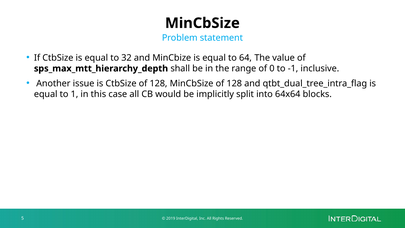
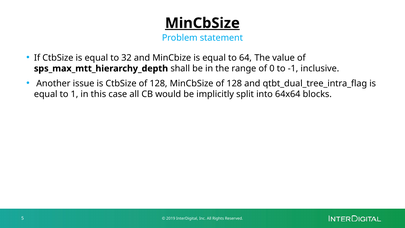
MinCbSize at (202, 23) underline: none -> present
